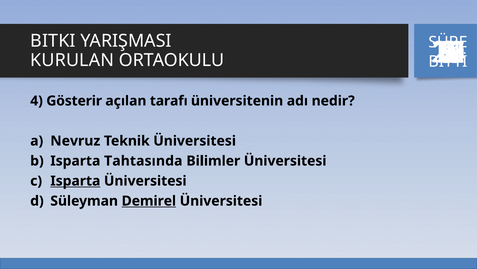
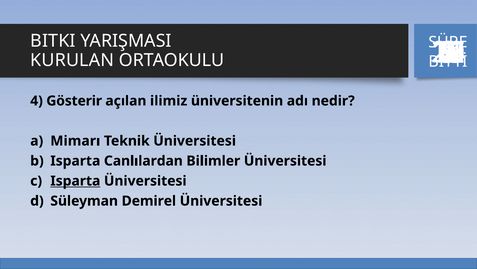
tarafı: tarafı -> ilimiz
Nevruz: Nevruz -> Mimarı
Tahtasında: Tahtasında -> Canlılardan
Demirel underline: present -> none
